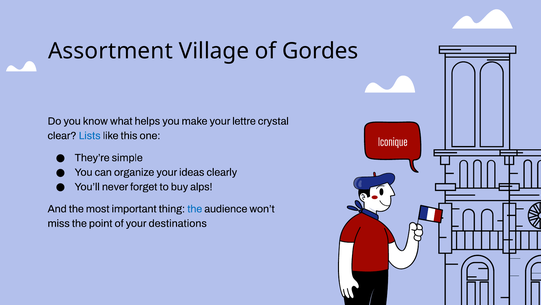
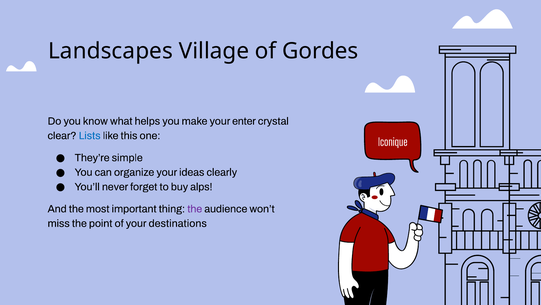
Assortment: Assortment -> Landscapes
lettre: lettre -> enter
the at (195, 208) colour: blue -> purple
